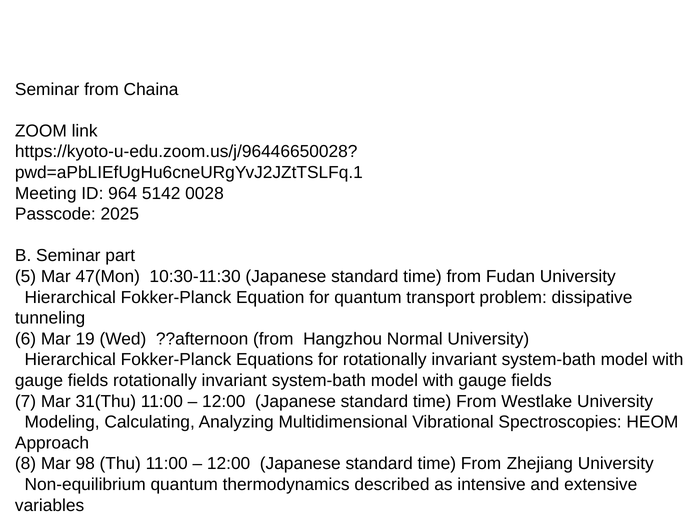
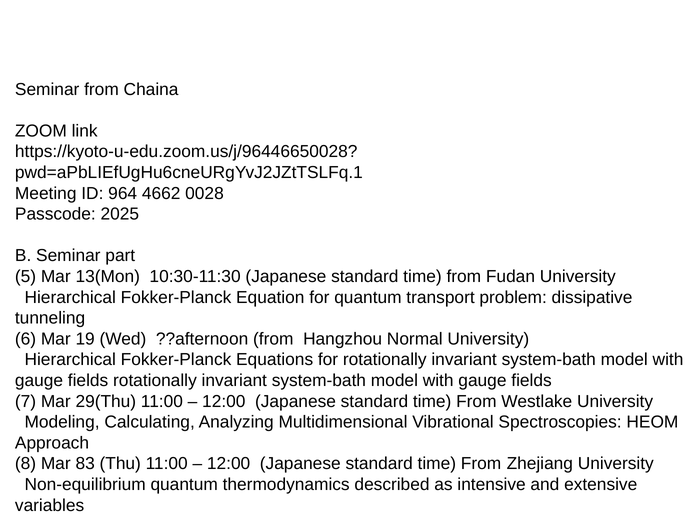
5142: 5142 -> 4662
47(Mon: 47(Mon -> 13(Mon
31(Thu: 31(Thu -> 29(Thu
98: 98 -> 83
